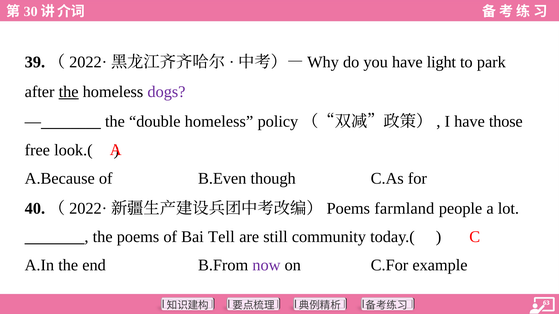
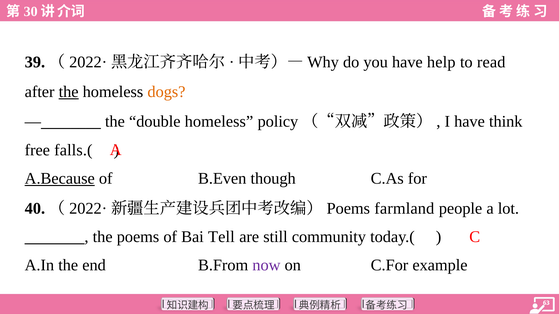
light: light -> help
park: park -> read
dogs colour: purple -> orange
those: those -> think
look.(: look.( -> falls.(
A.Because underline: none -> present
